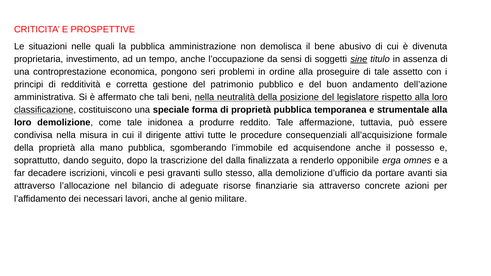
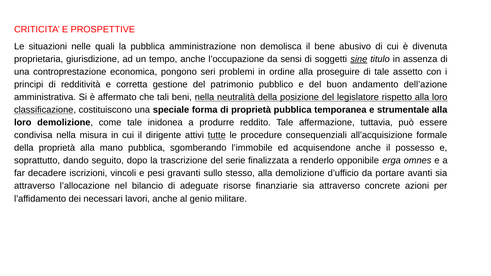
investimento: investimento -> giurisdizione
tutte underline: none -> present
dalla: dalla -> serie
